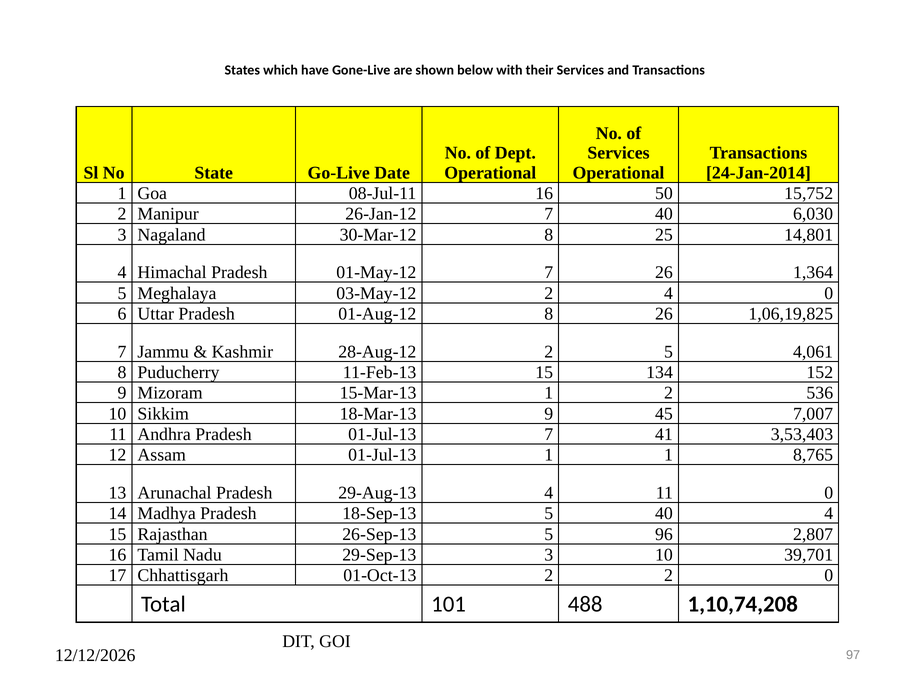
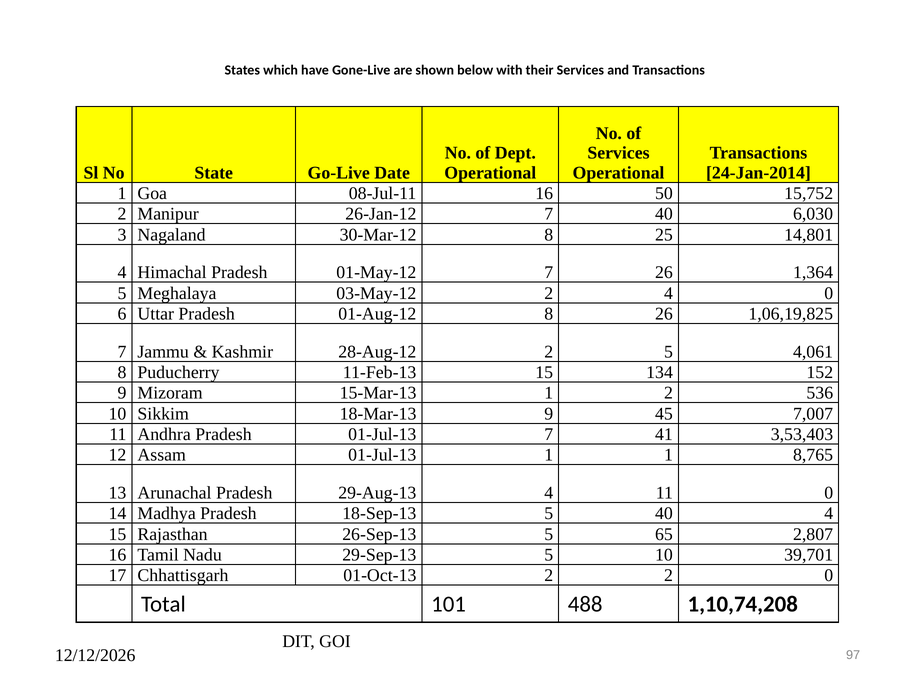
96: 96 -> 65
29-Sep-13 3: 3 -> 5
